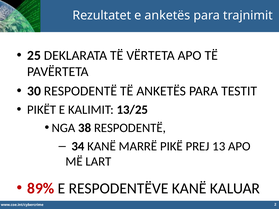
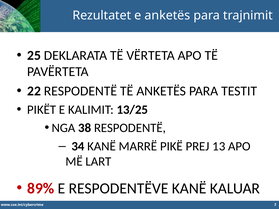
30: 30 -> 22
